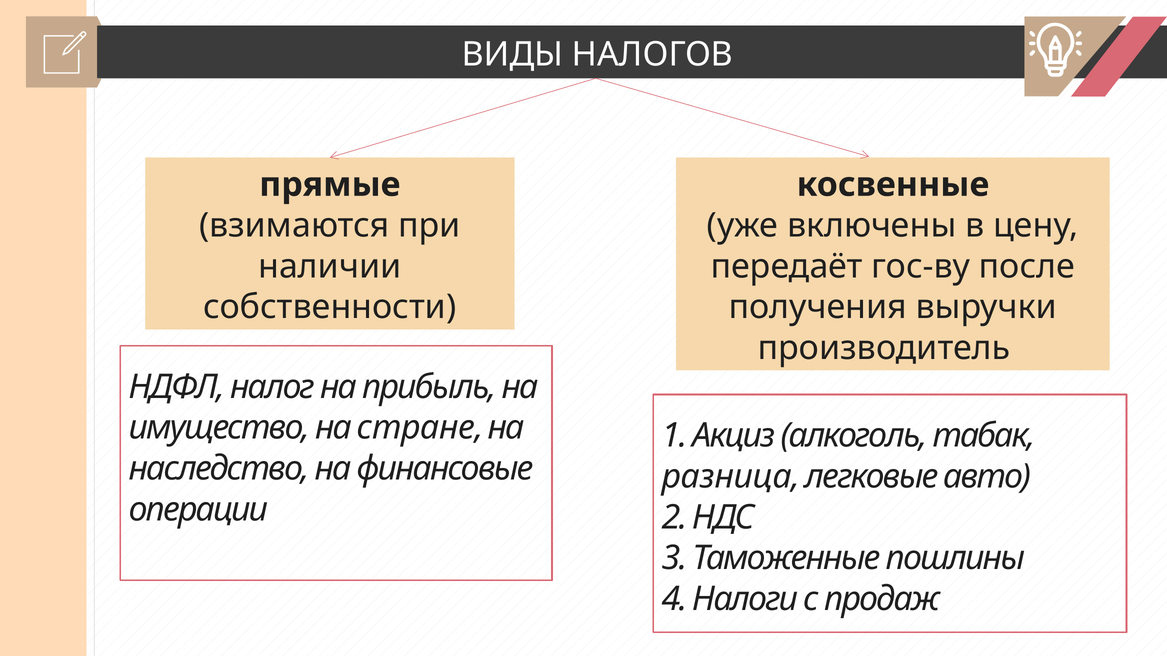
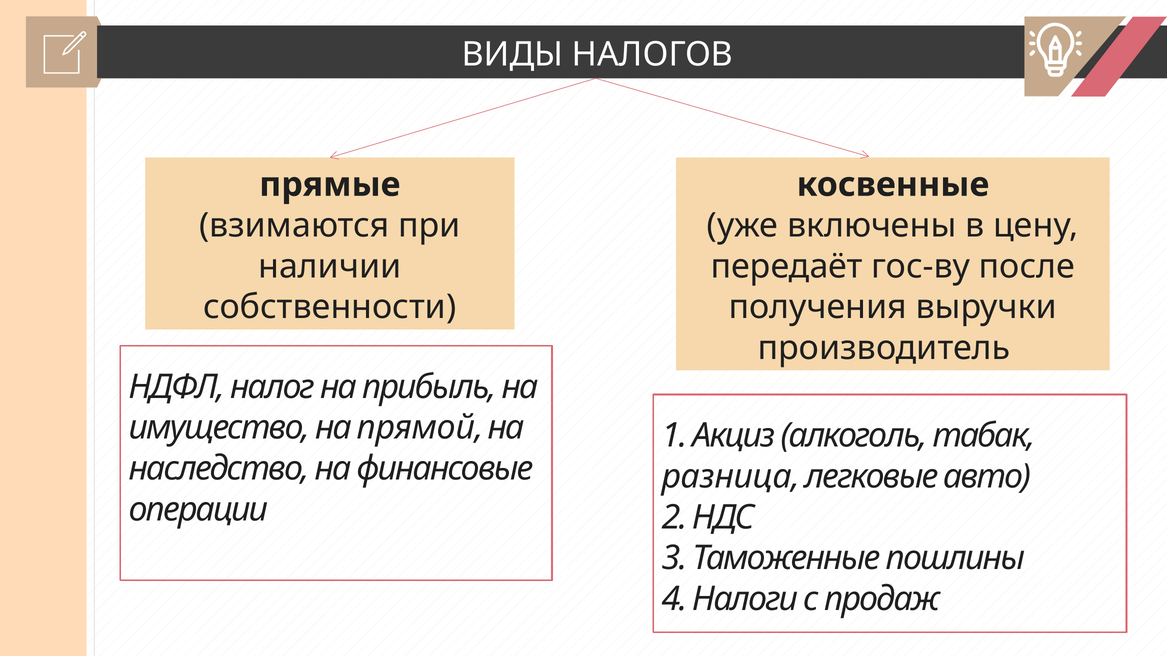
стране: стране -> прямой
